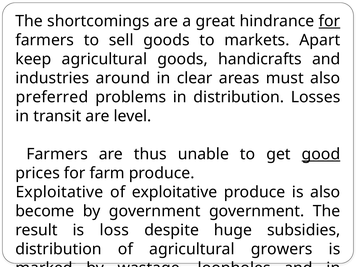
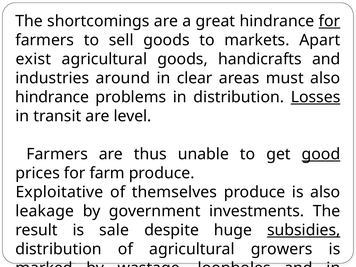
keep: keep -> exist
preferred at (52, 97): preferred -> hindrance
Losses underline: none -> present
of exploitative: exploitative -> themselves
become: become -> leakage
government government: government -> investments
loss: loss -> sale
subsidies underline: none -> present
